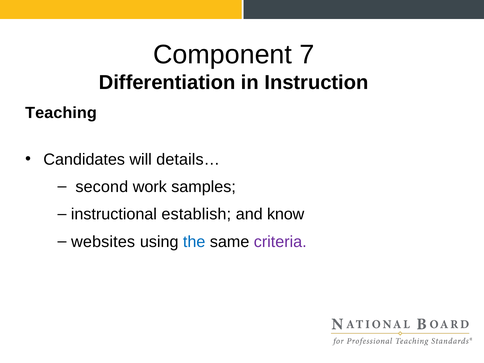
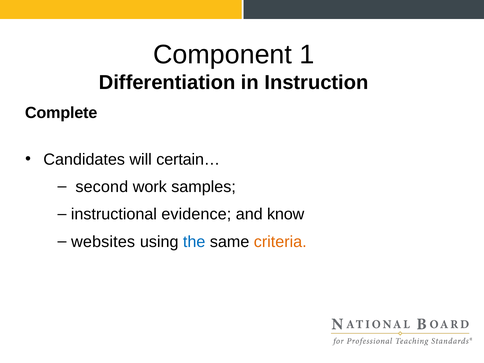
7: 7 -> 1
Teaching: Teaching -> Complete
details…: details… -> certain…
establish: establish -> evidence
criteria colour: purple -> orange
